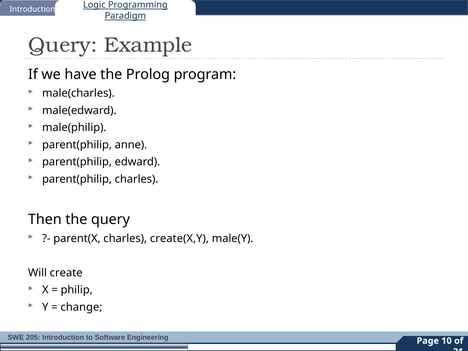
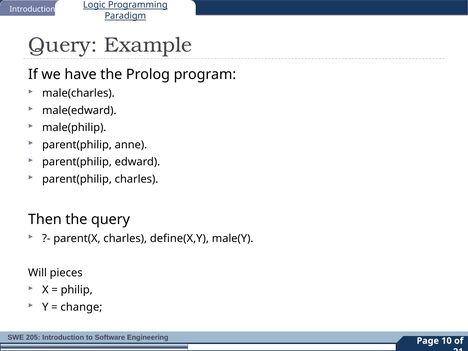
create(X,Y: create(X,Y -> define(X,Y
create: create -> pieces
